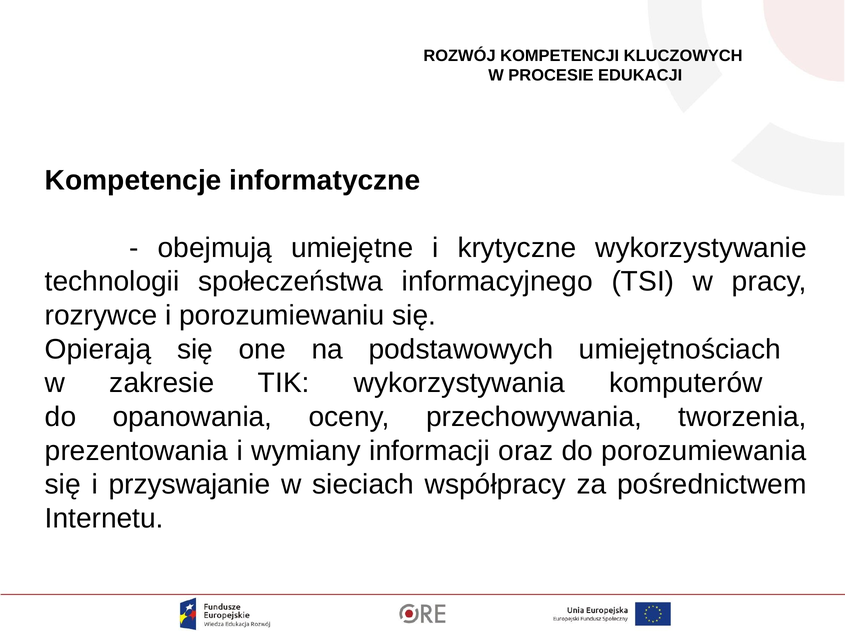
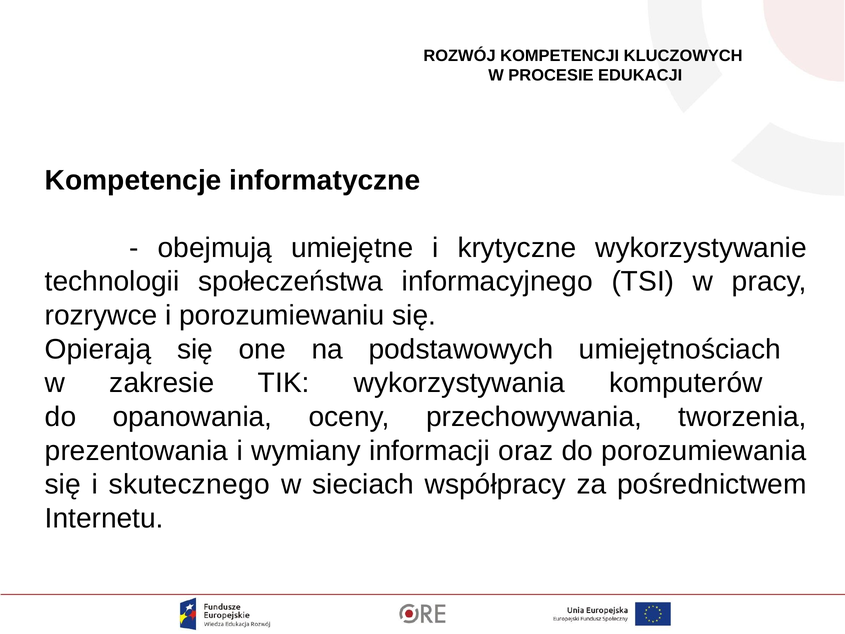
przyswajanie: przyswajanie -> skutecznego
